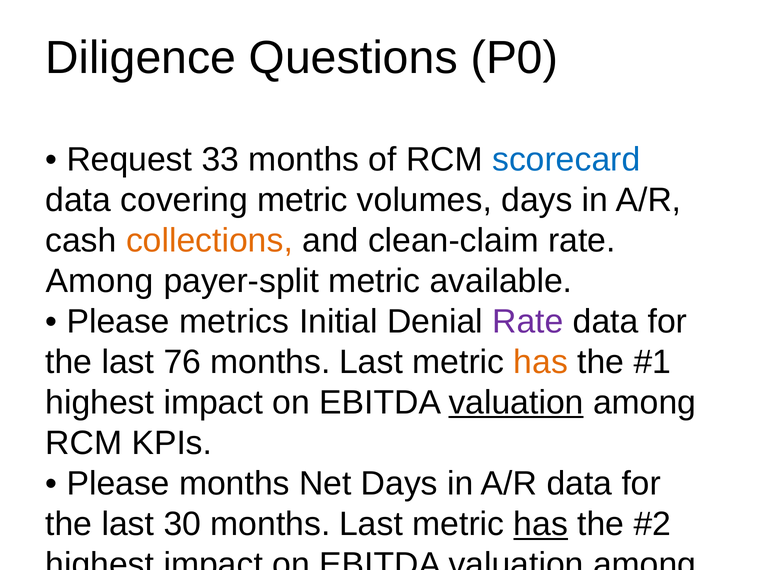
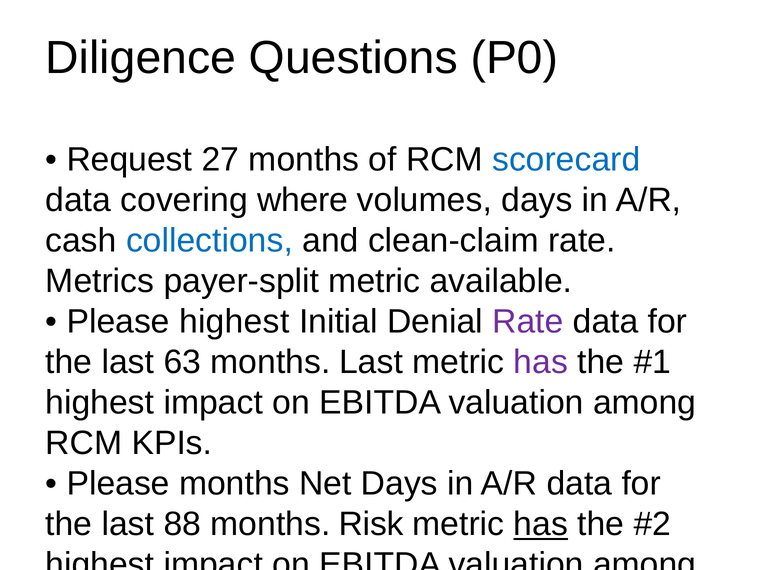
33: 33 -> 27
covering metric: metric -> where
collections colour: orange -> blue
Among at (100, 281): Among -> Metrics
Please metrics: metrics -> highest
76: 76 -> 63
has at (541, 362) colour: orange -> purple
valuation at (516, 402) underline: present -> none
30: 30 -> 88
Last at (371, 524): Last -> Risk
